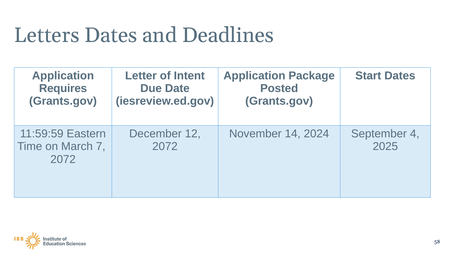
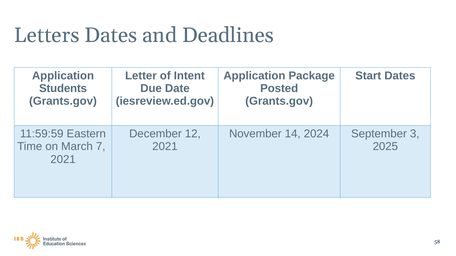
Requires: Requires -> Students
4: 4 -> 3
2072 at (165, 147): 2072 -> 2021
2072 at (63, 160): 2072 -> 2021
